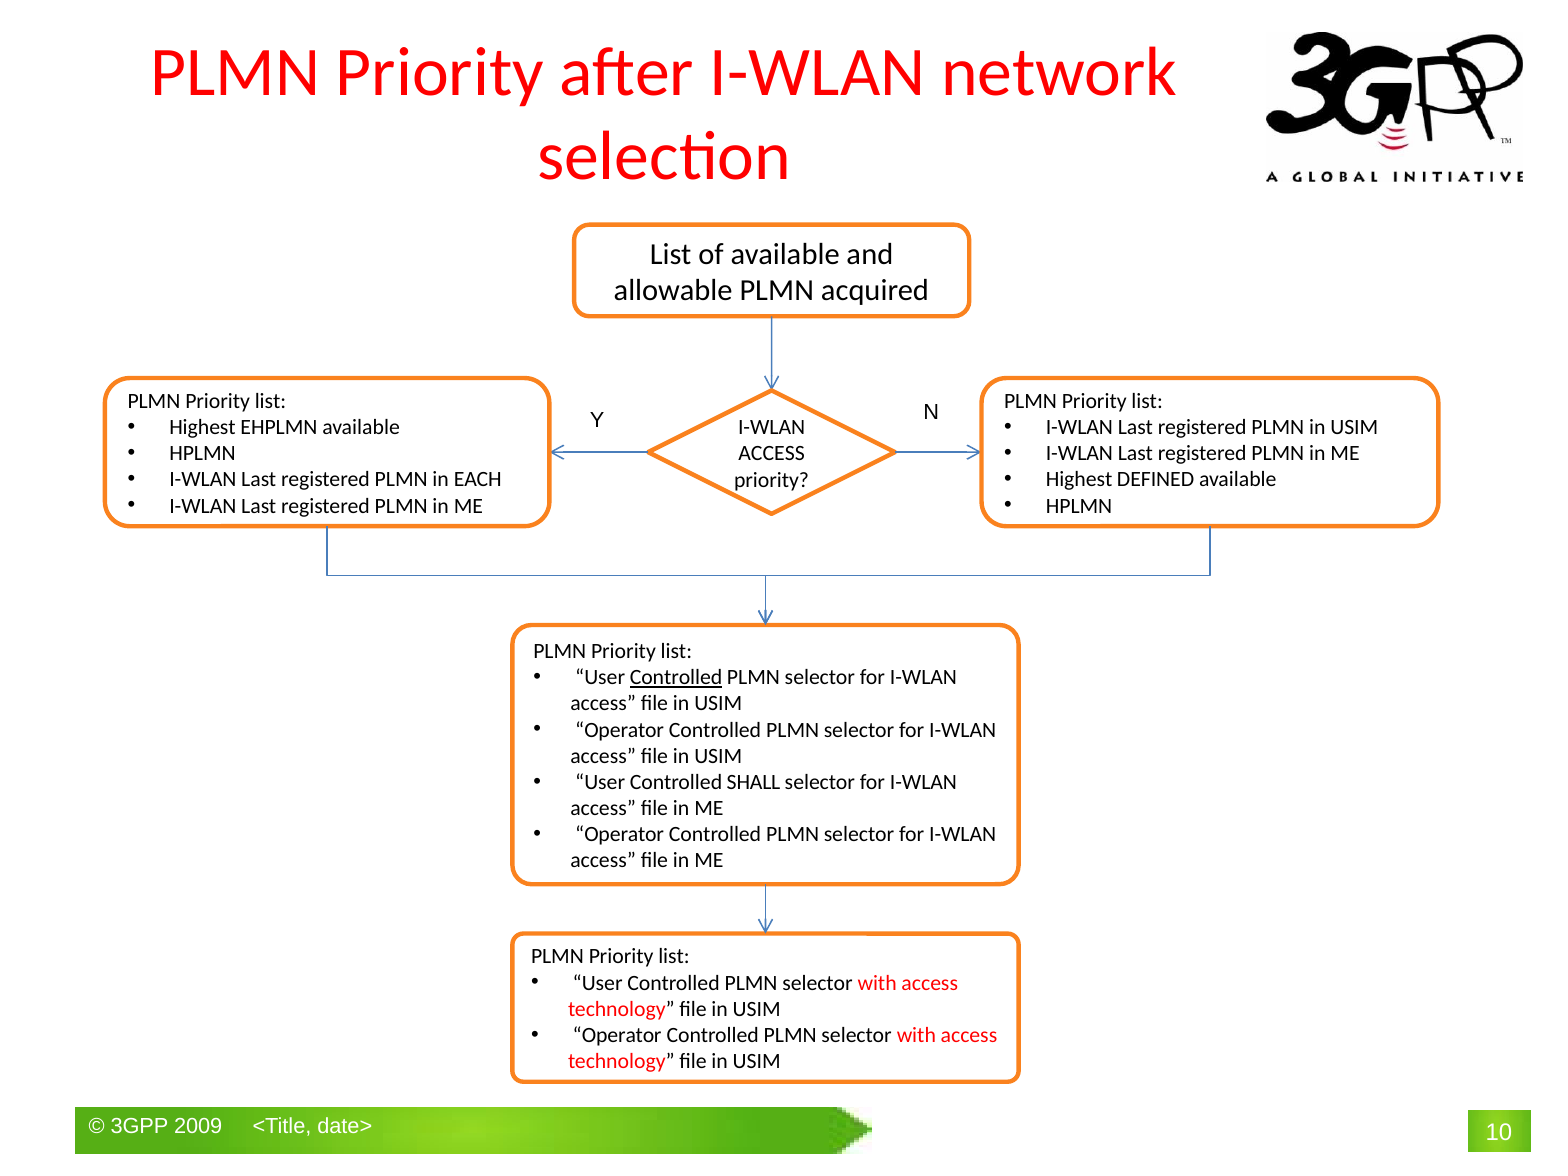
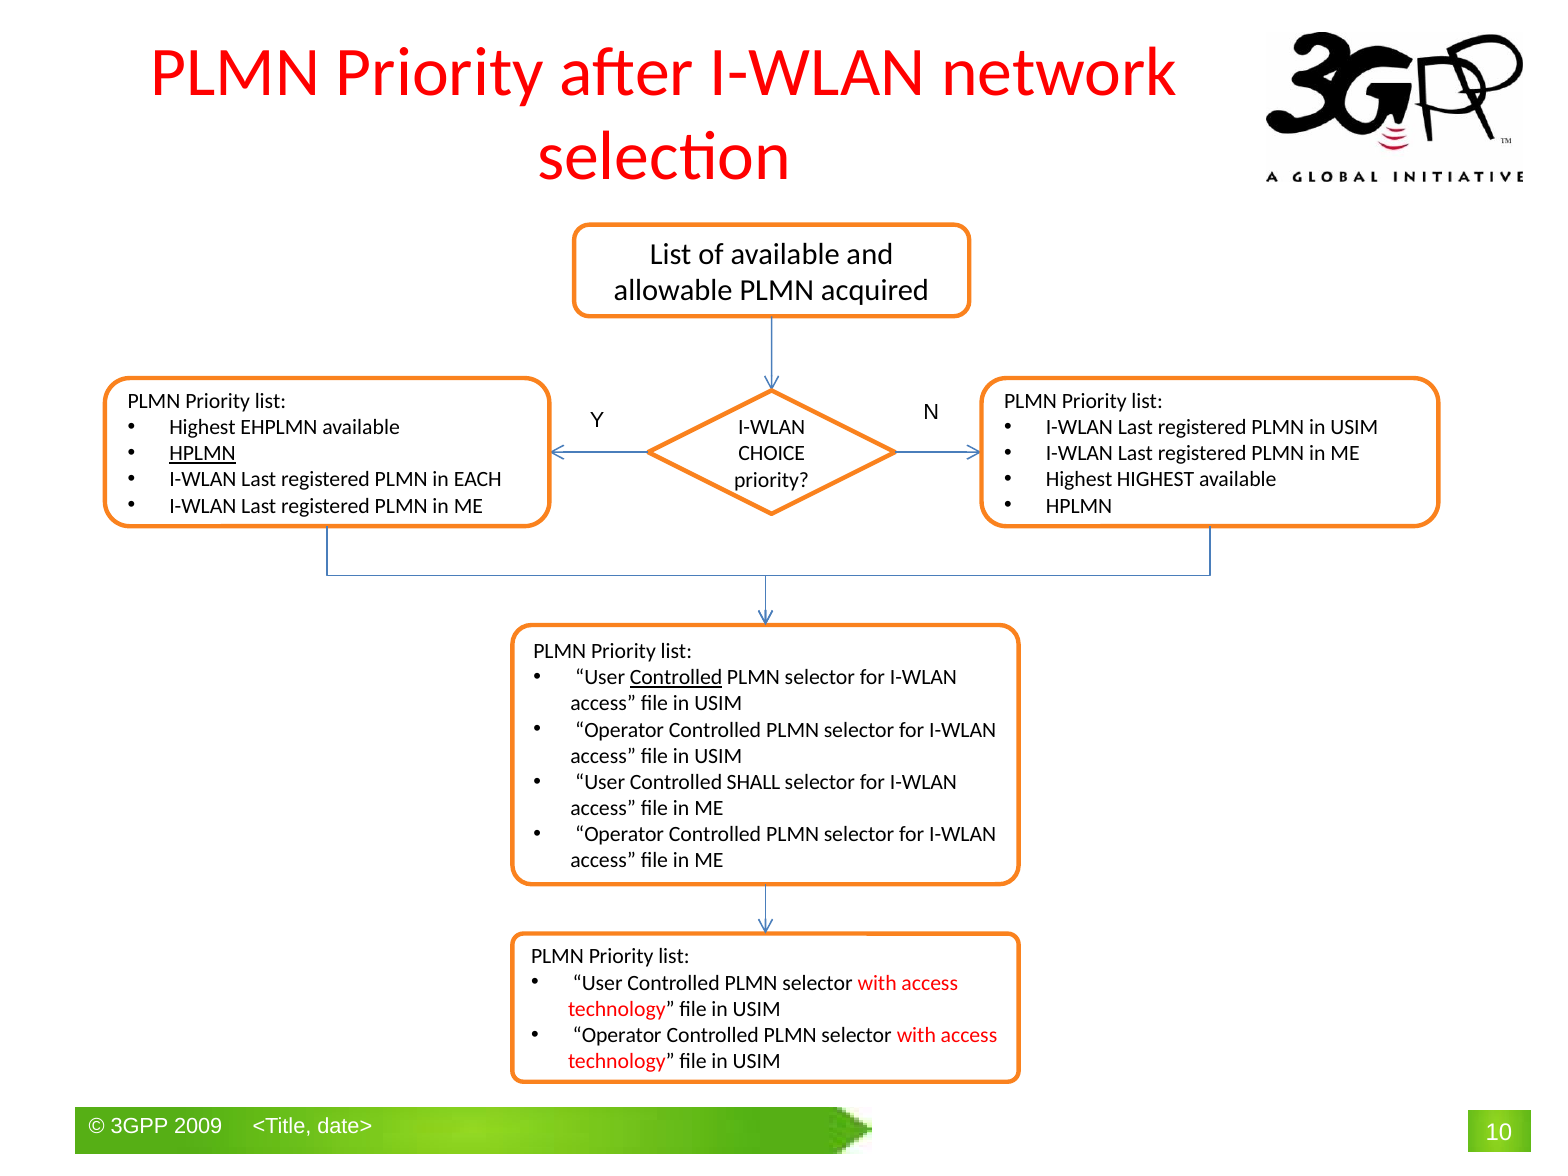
HPLMN at (202, 454) underline: none -> present
ACCESS at (772, 454): ACCESS -> CHOICE
Highest DEFINED: DEFINED -> HIGHEST
